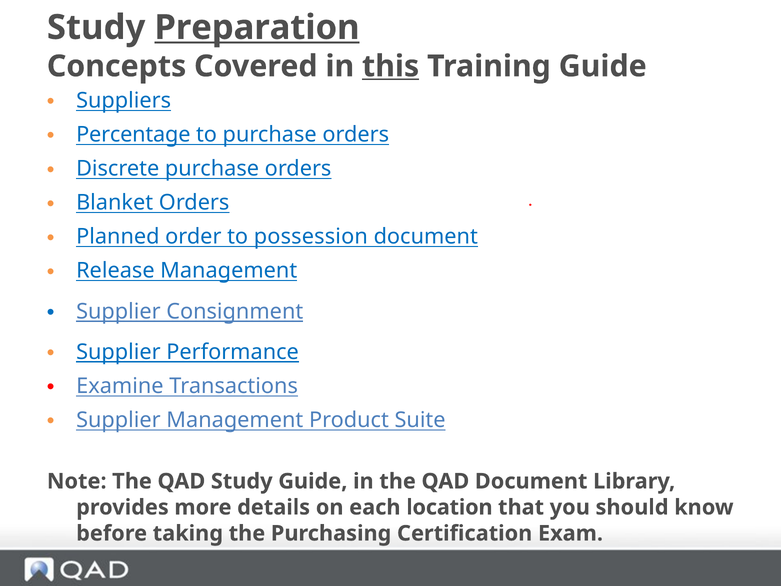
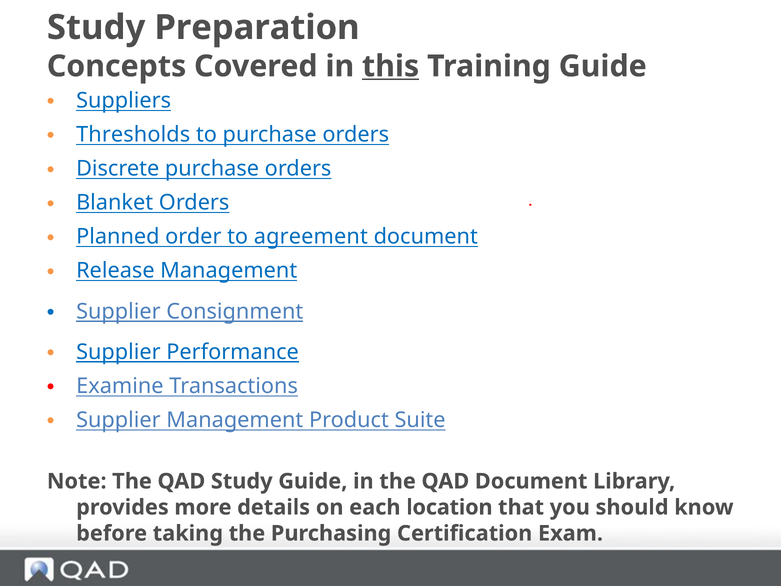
Preparation underline: present -> none
Percentage: Percentage -> Thresholds
possession: possession -> agreement
